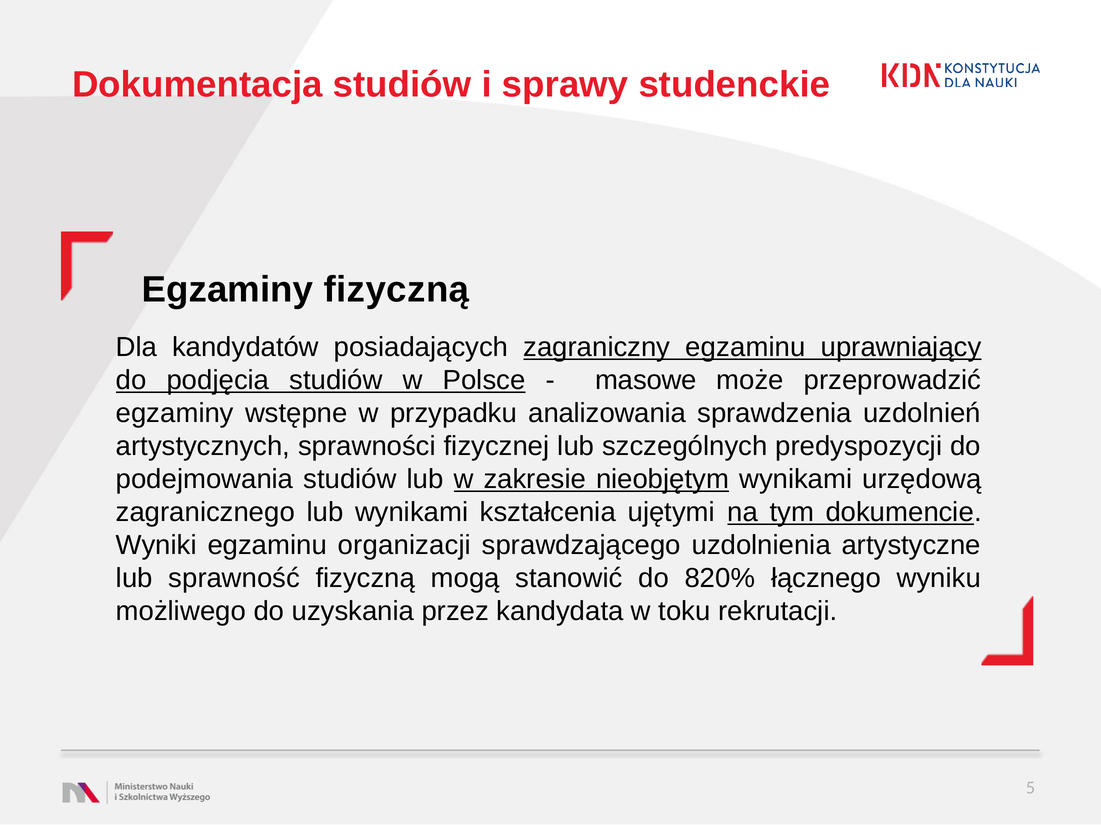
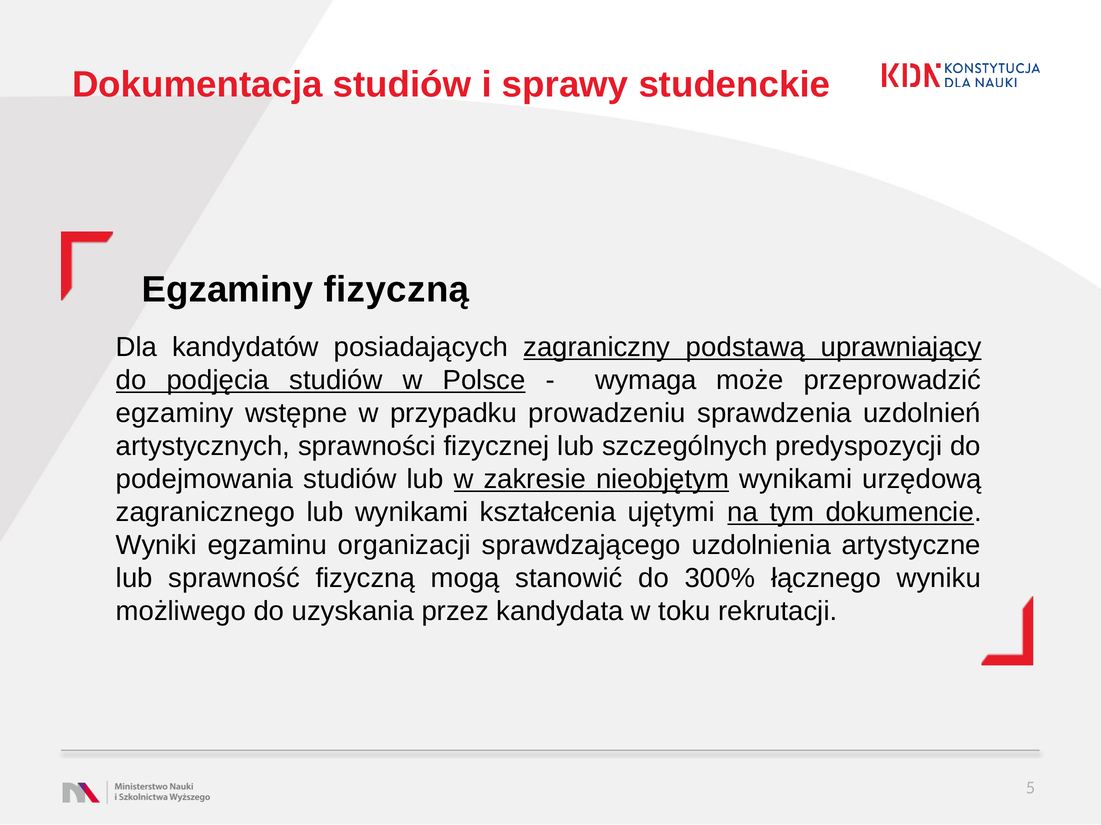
zagraniczny egzaminu: egzaminu -> podstawą
masowe: masowe -> wymaga
analizowania: analizowania -> prowadzeniu
820%: 820% -> 300%
